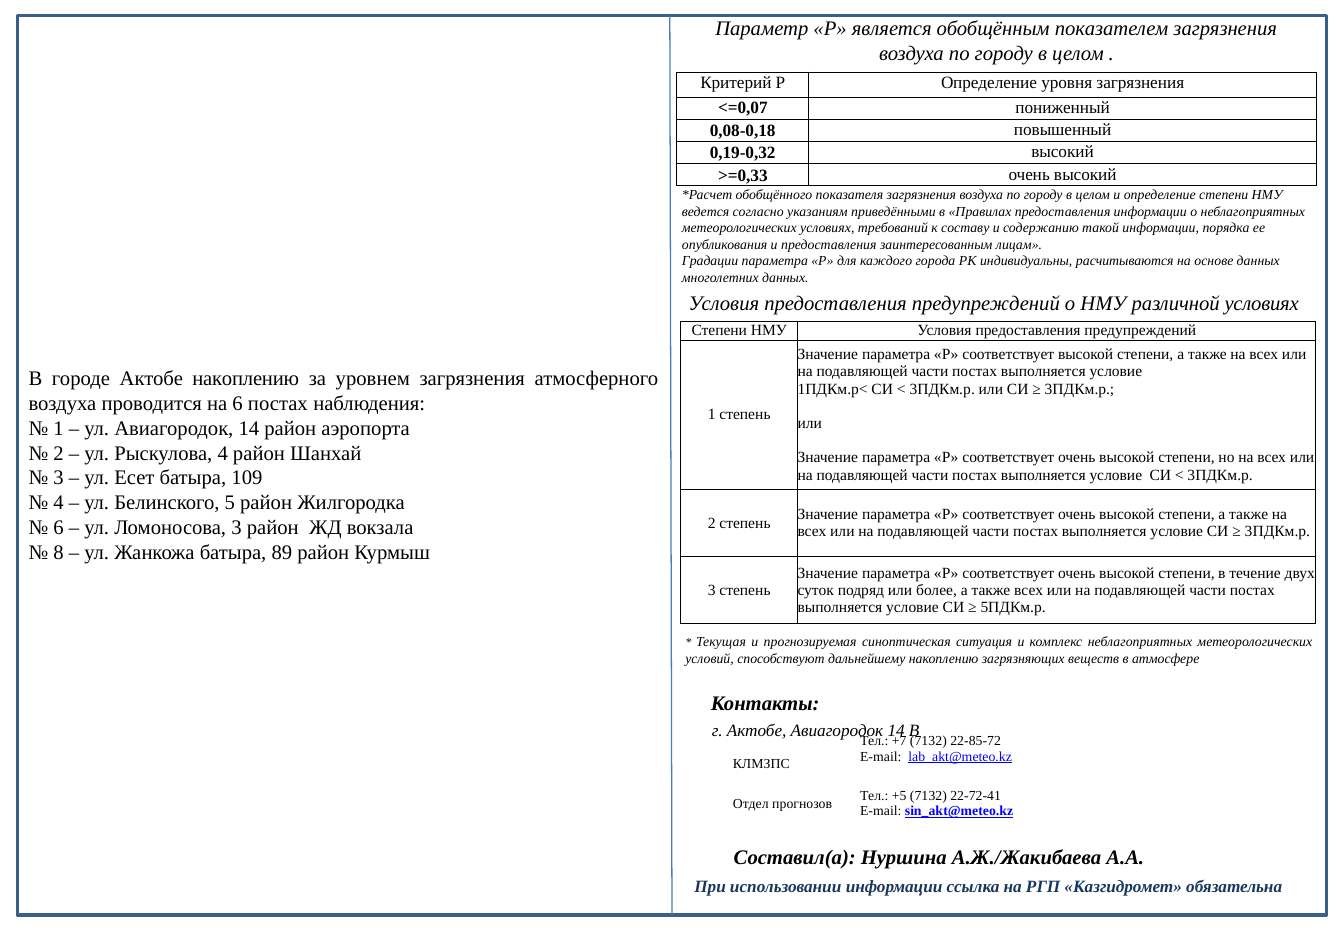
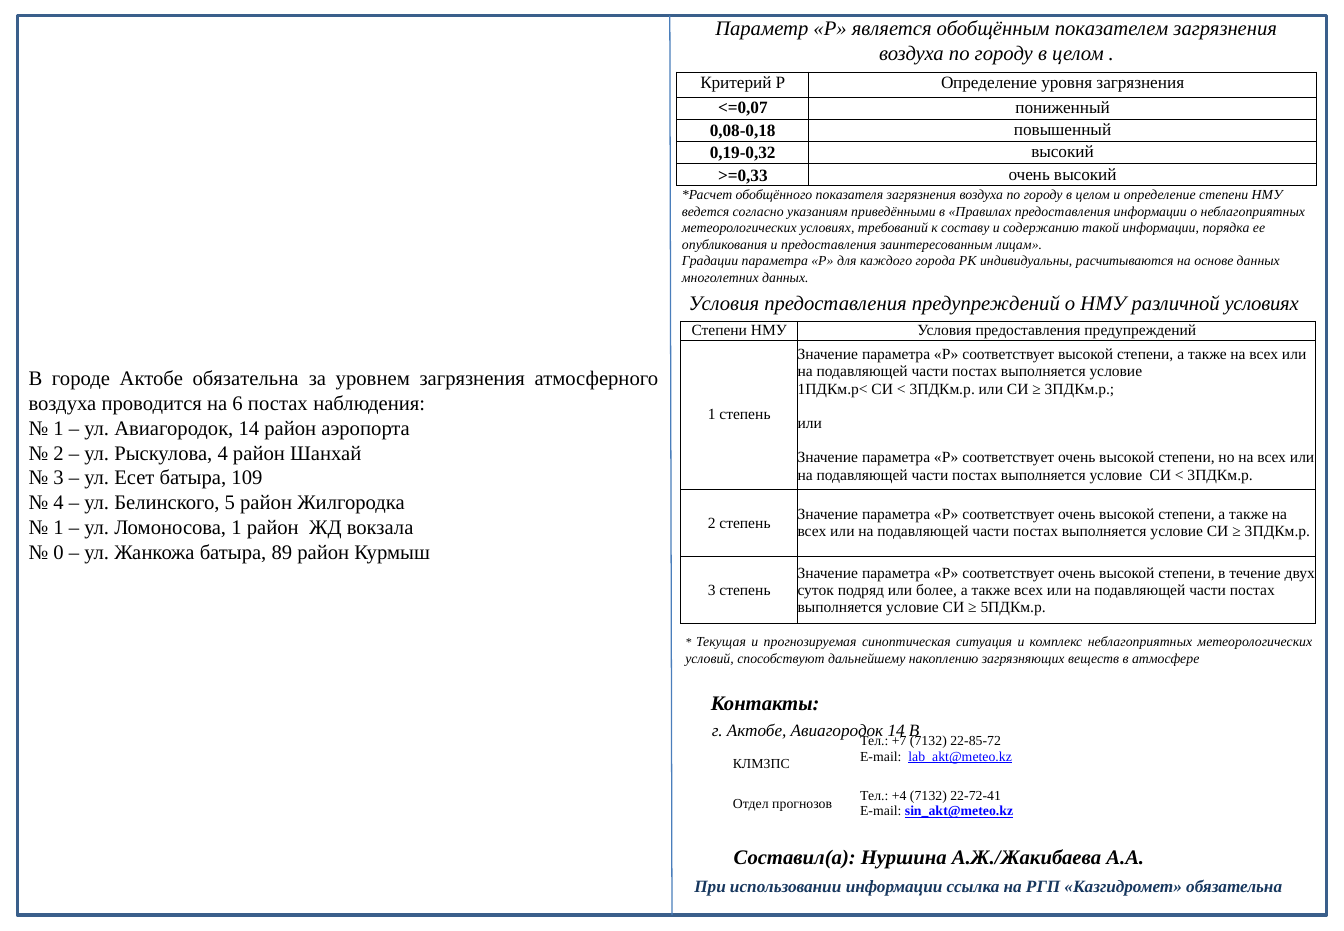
Актобе накоплению: накоплению -> обязательна
6 at (59, 527): 6 -> 1
Ломоносова 3: 3 -> 1
8: 8 -> 0
+5: +5 -> +4
